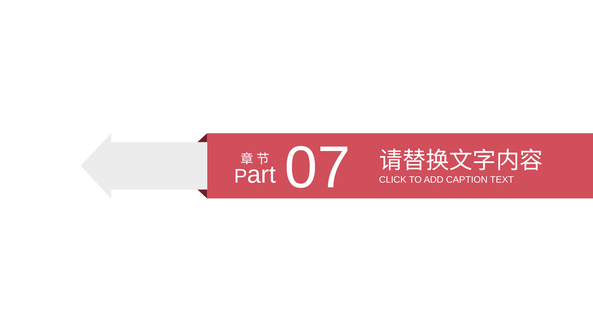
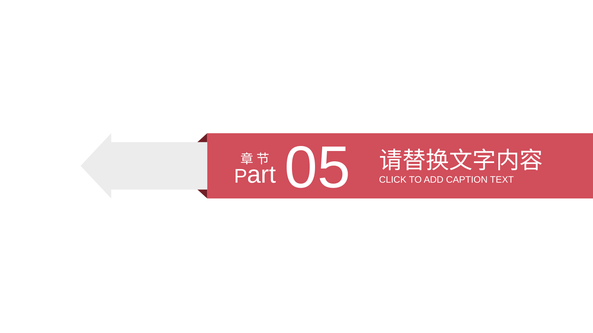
07: 07 -> 05
